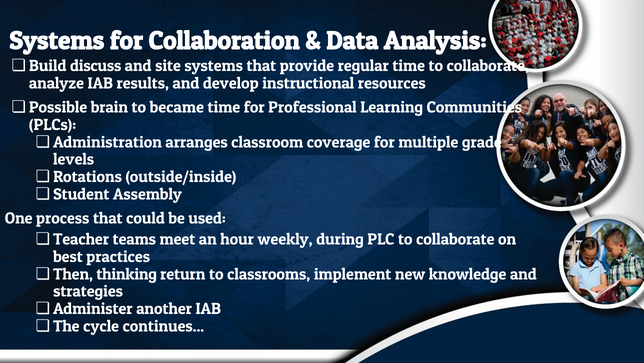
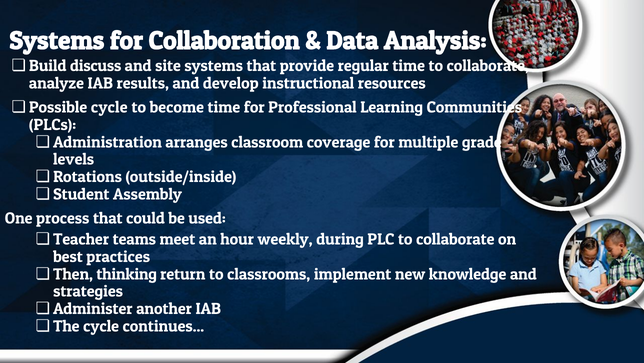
brain at (109, 107): brain -> cycle
became: became -> become
